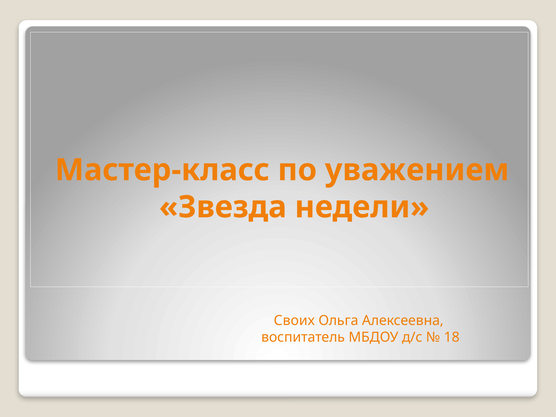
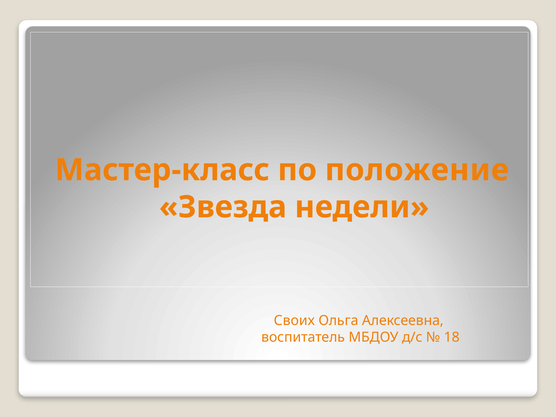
уважением: уважением -> положение
